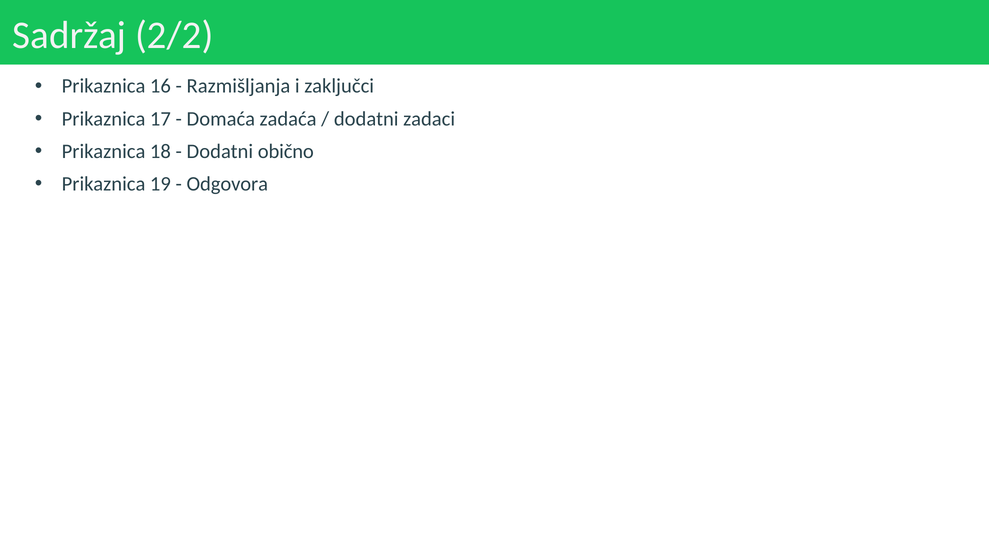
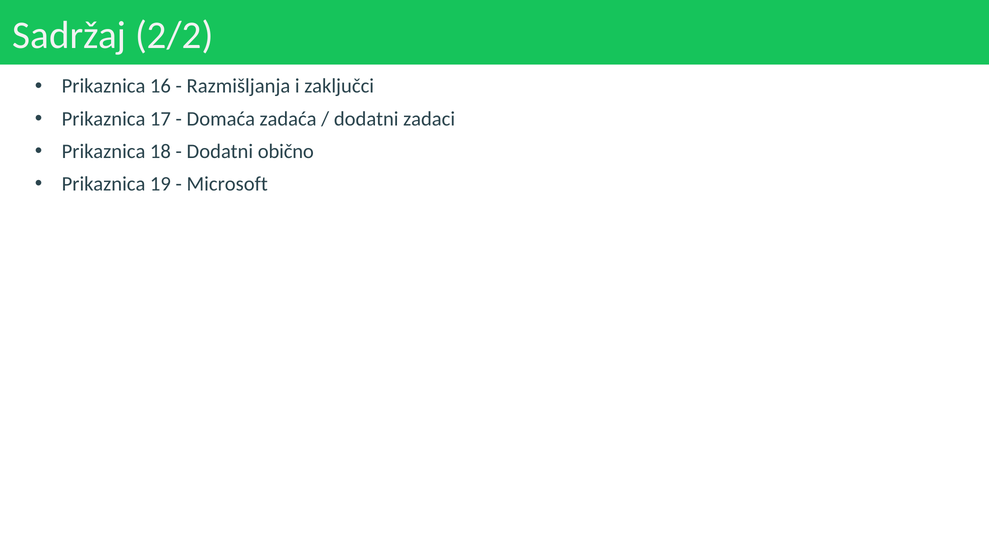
Odgovora: Odgovora -> Microsoft
